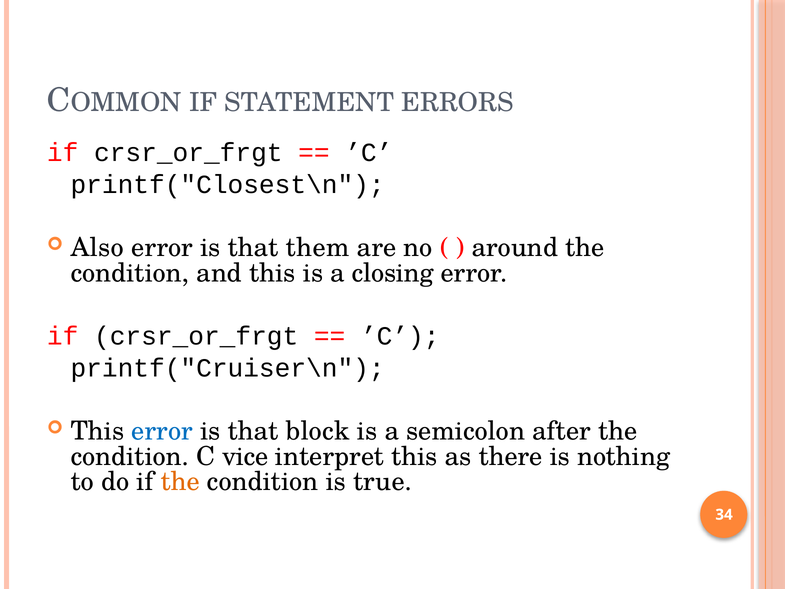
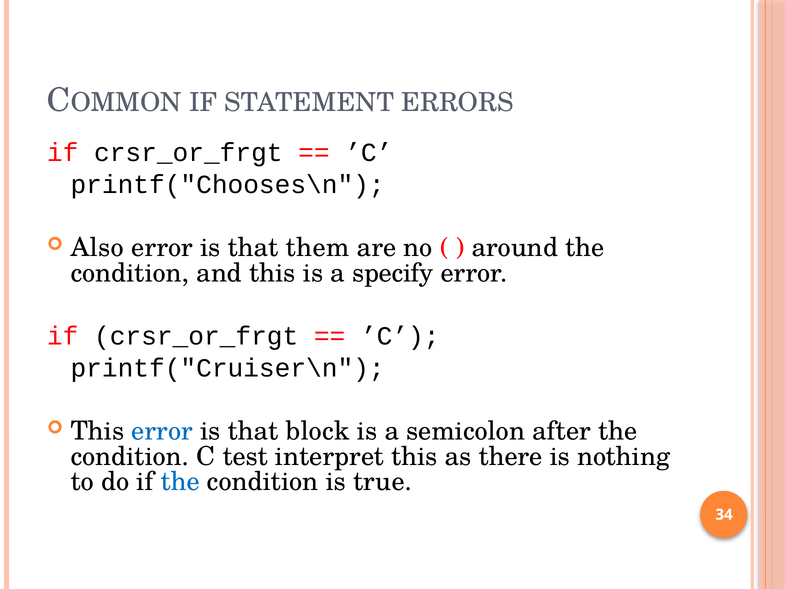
printf("Closest\n: printf("Closest\n -> printf("Chooses\n
closing: closing -> specify
vice: vice -> test
the at (180, 481) colour: orange -> blue
